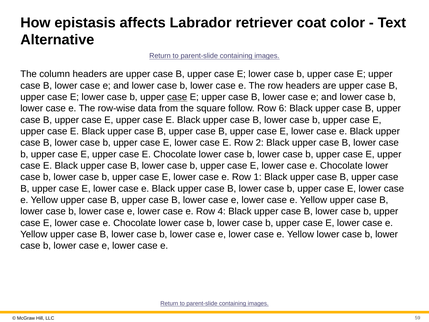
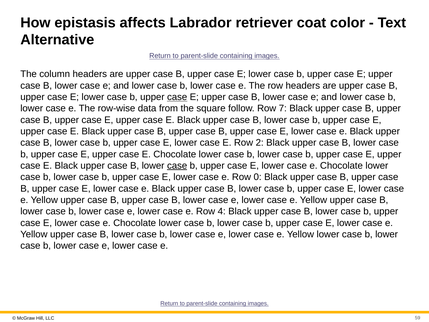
6: 6 -> 7
case at (177, 166) underline: none -> present
1: 1 -> 0
